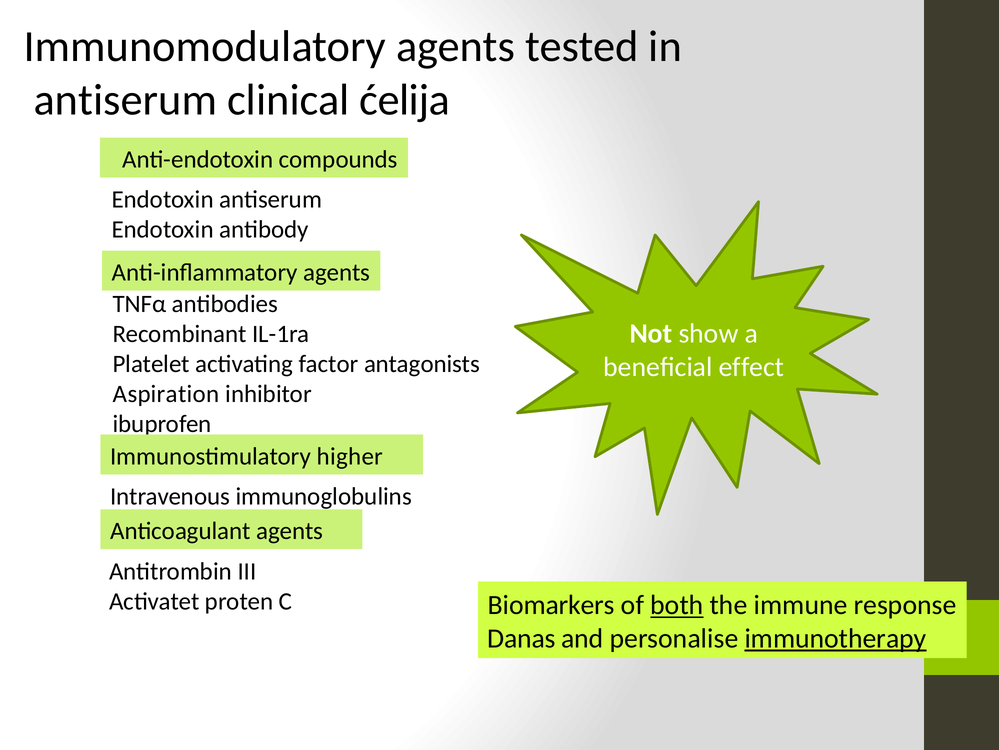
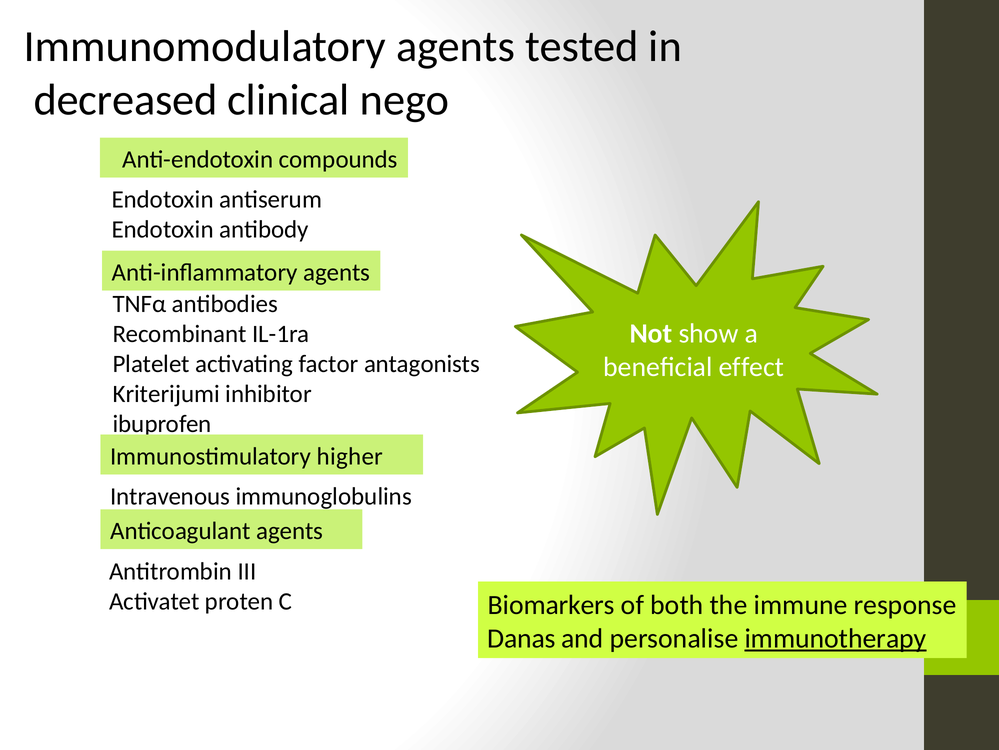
antiserum at (125, 100): antiserum -> decreased
ćelija: ćelija -> nego
Aspiration: Aspiration -> Kriterijumi
both underline: present -> none
